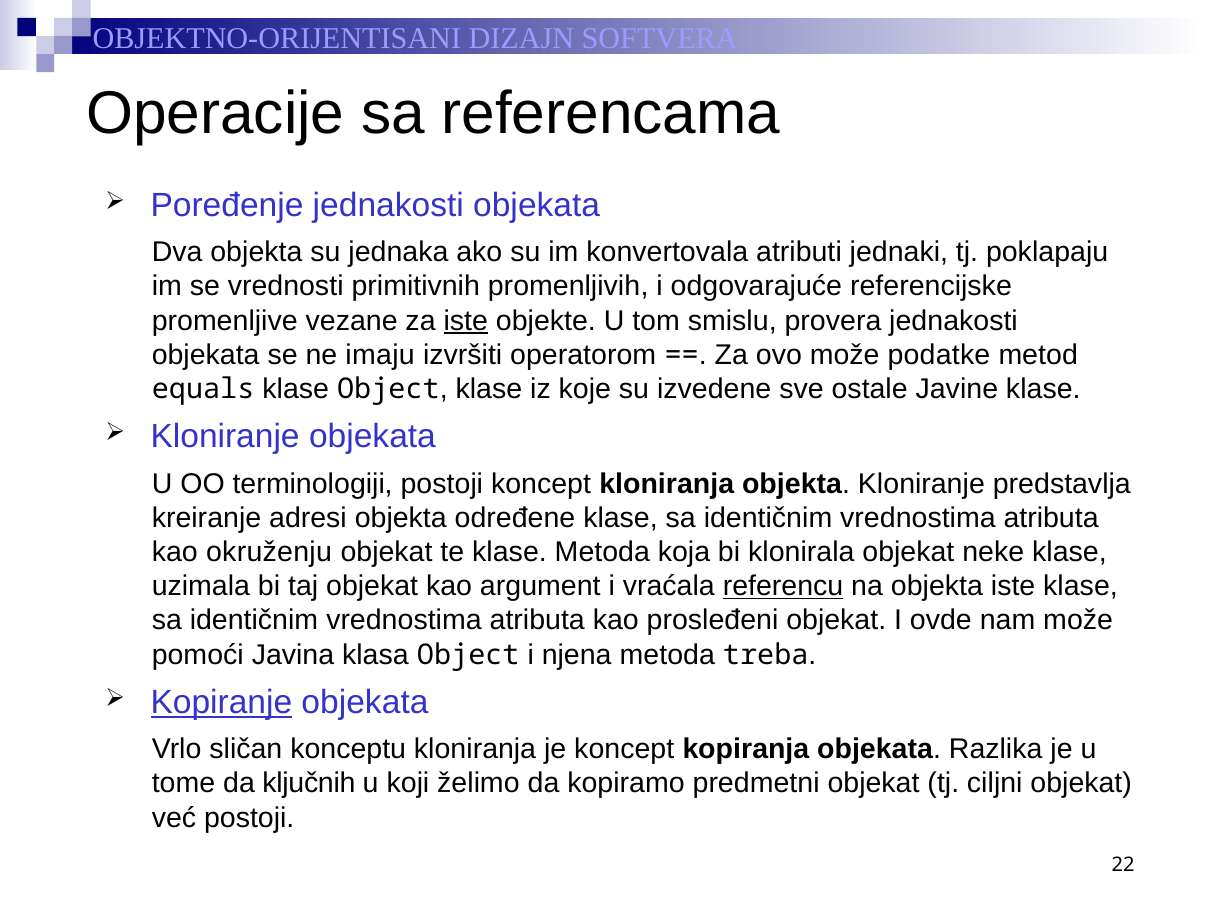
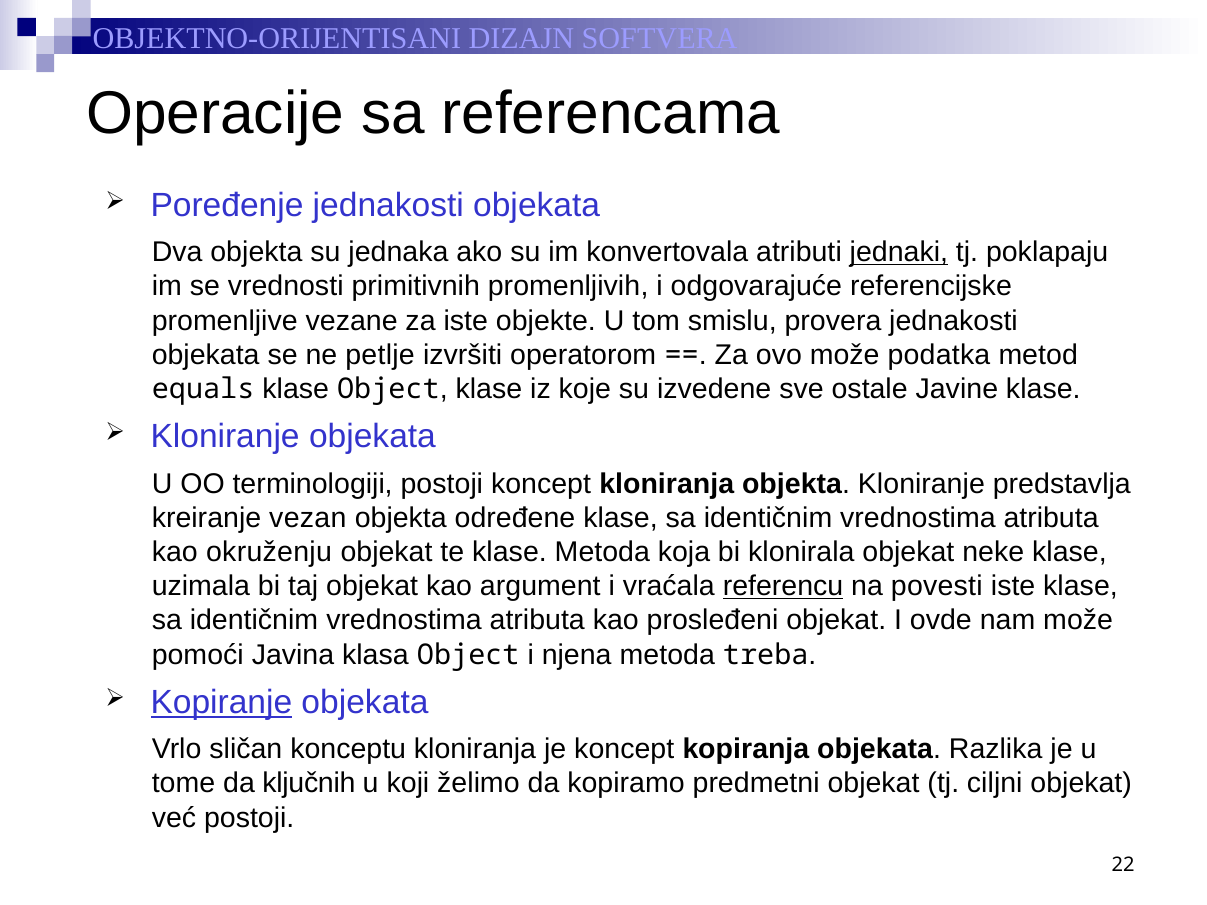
jednaki underline: none -> present
iste at (466, 321) underline: present -> none
imaju: imaju -> petlje
podatke: podatke -> podatka
adresi: adresi -> vezan
na objekta: objekta -> povesti
